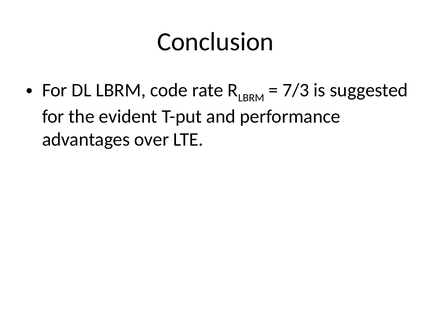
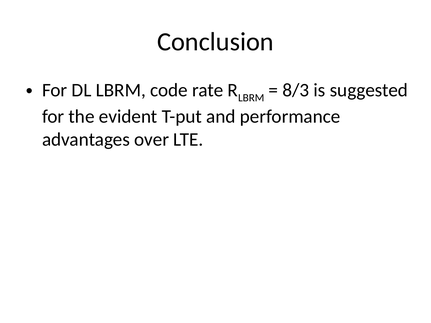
7/3: 7/3 -> 8/3
